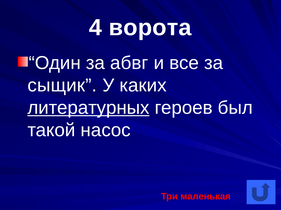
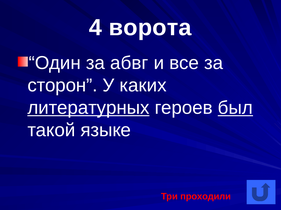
сыщик: сыщик -> сторон
был underline: none -> present
насос: насос -> языке
маленькая: маленькая -> проходили
